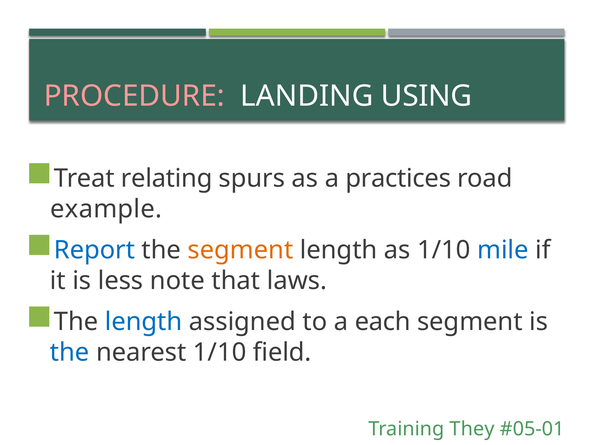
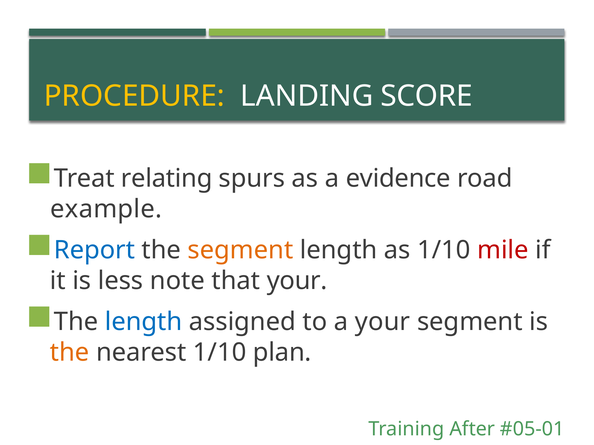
PROCEDURE colour: pink -> yellow
USING: USING -> SCORE
practices: practices -> evidence
mile colour: blue -> red
that laws: laws -> your
a each: each -> your
the at (70, 353) colour: blue -> orange
field: field -> plan
They: They -> After
